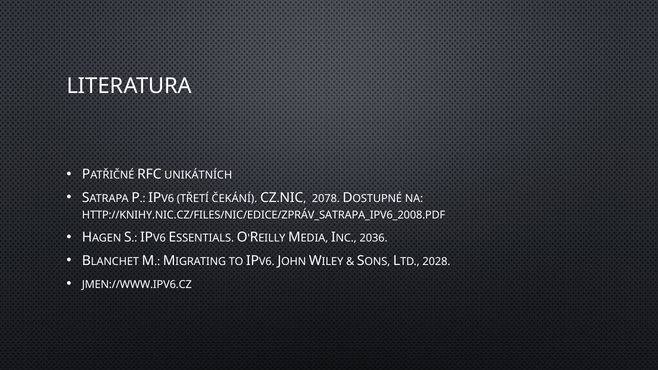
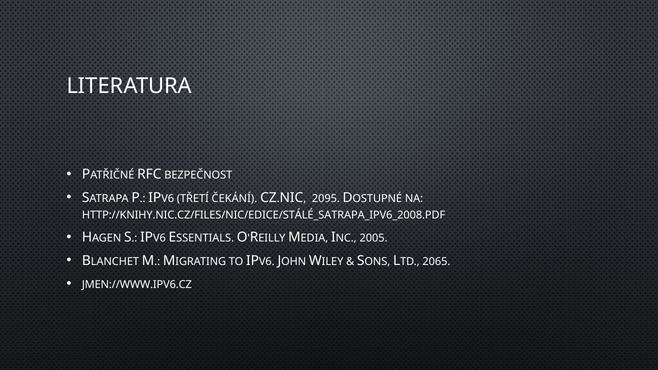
UNIKÁTNÍCH: UNIKÁTNÍCH -> BEZPEČNOST
2078: 2078 -> 2095
HTTP://KNIHY.NIC.CZ/FILES/NIC/EDICE/ZPRÁV_SATRAPA_IPV6_2008.PDF: HTTP://KNIHY.NIC.CZ/FILES/NIC/EDICE/ZPRÁV_SATRAPA_IPV6_2008.PDF -> HTTP://KNIHY.NIC.CZ/FILES/NIC/EDICE/STÁLÉ_SATRAPA_IPV6_2008.PDF
2036: 2036 -> 2005
2028: 2028 -> 2065
